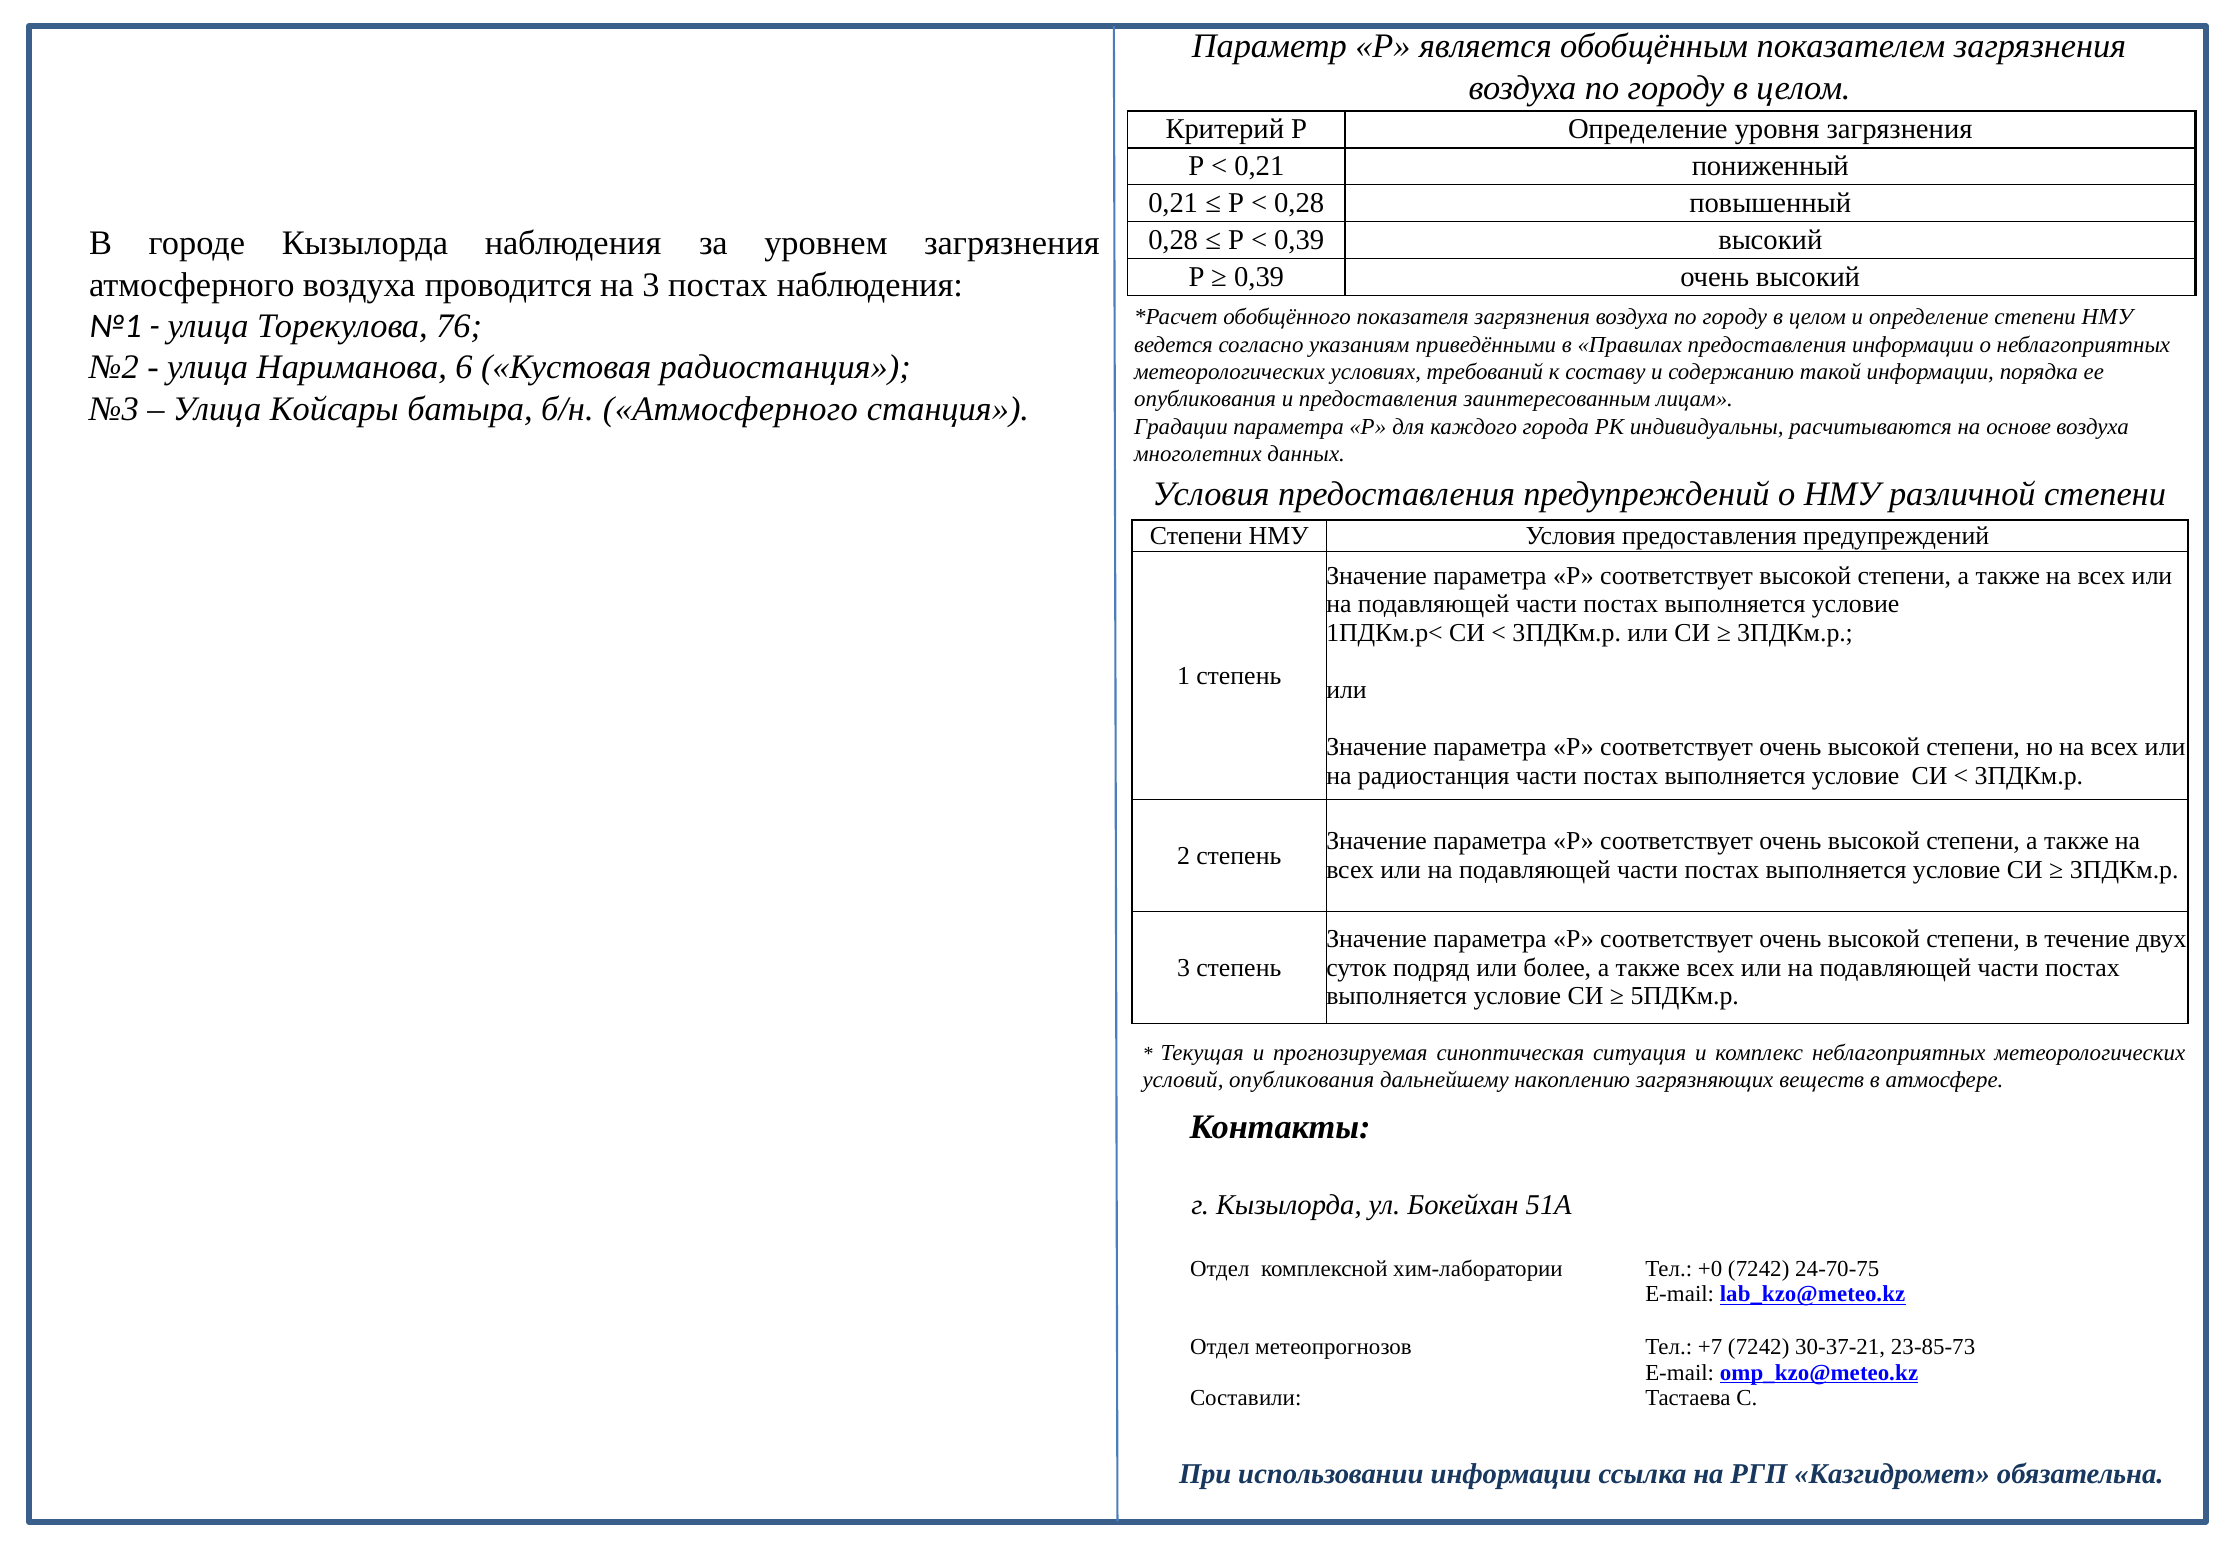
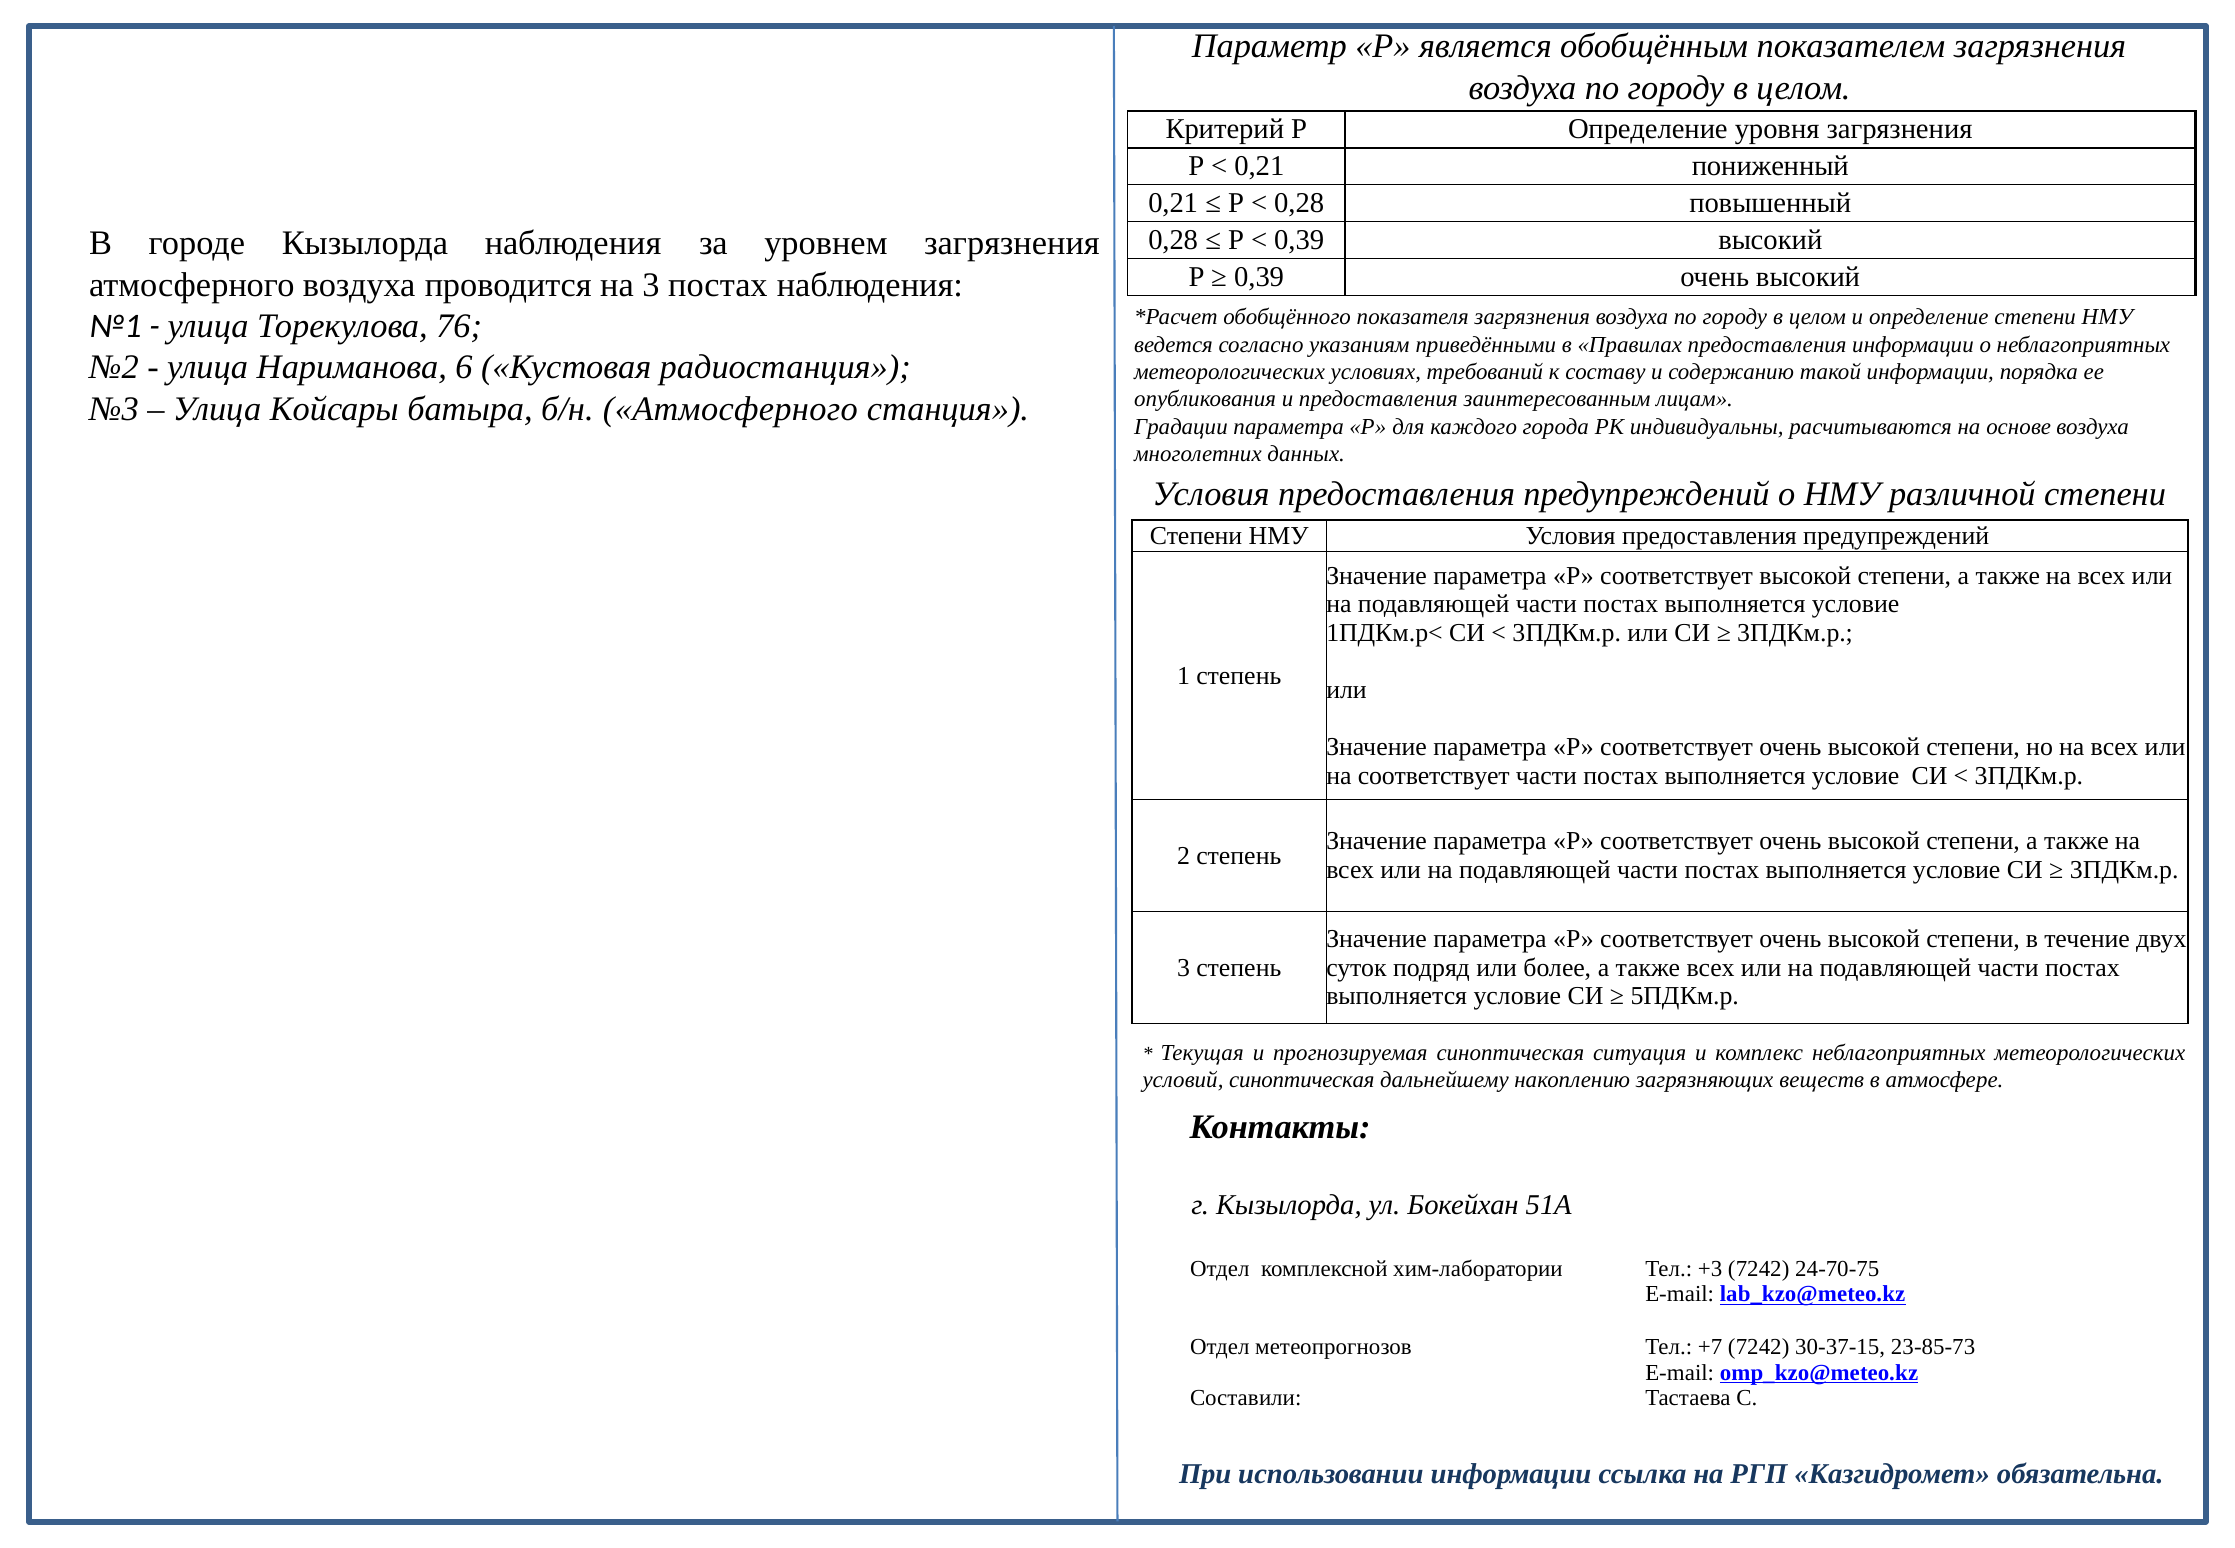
на радиостанция: радиостанция -> соответствует
условий опубликования: опубликования -> синоптическая
+0: +0 -> +3
30-37-21: 30-37-21 -> 30-37-15
